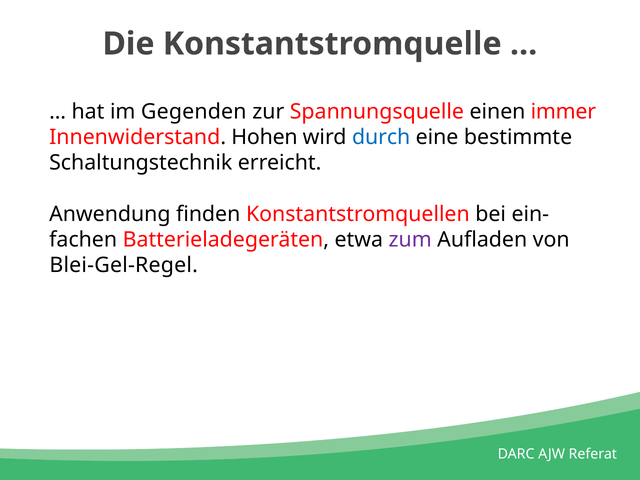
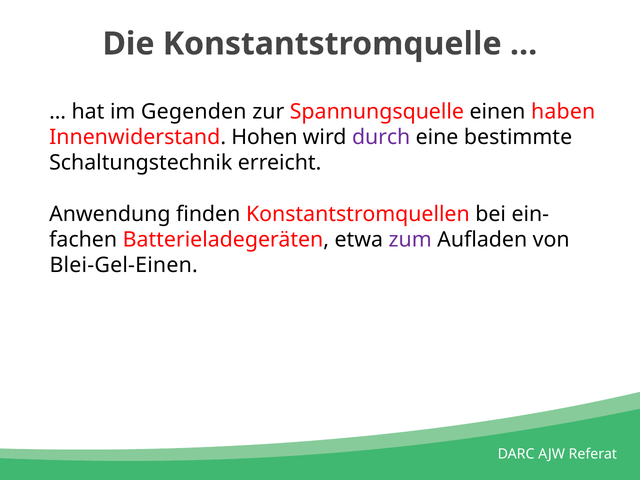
immer: immer -> haben
durch colour: blue -> purple
Blei-Gel-Regel: Blei-Gel-Regel -> Blei-Gel-Einen
